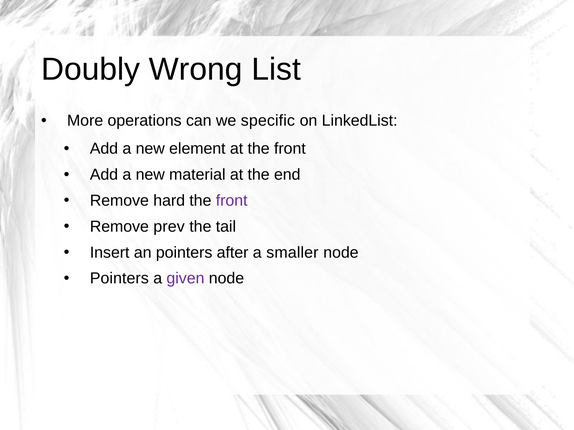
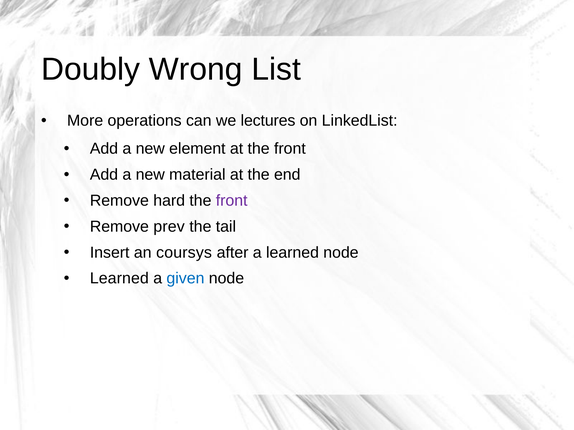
specific: specific -> lectures
an pointers: pointers -> coursys
a smaller: smaller -> learned
Pointers at (119, 279): Pointers -> Learned
given colour: purple -> blue
